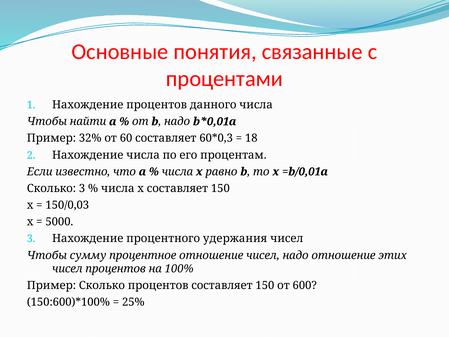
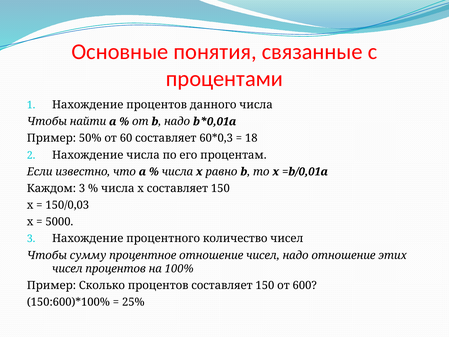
32%: 32% -> 50%
Сколько at (51, 188): Сколько -> Каждом
удержания: удержания -> количество
